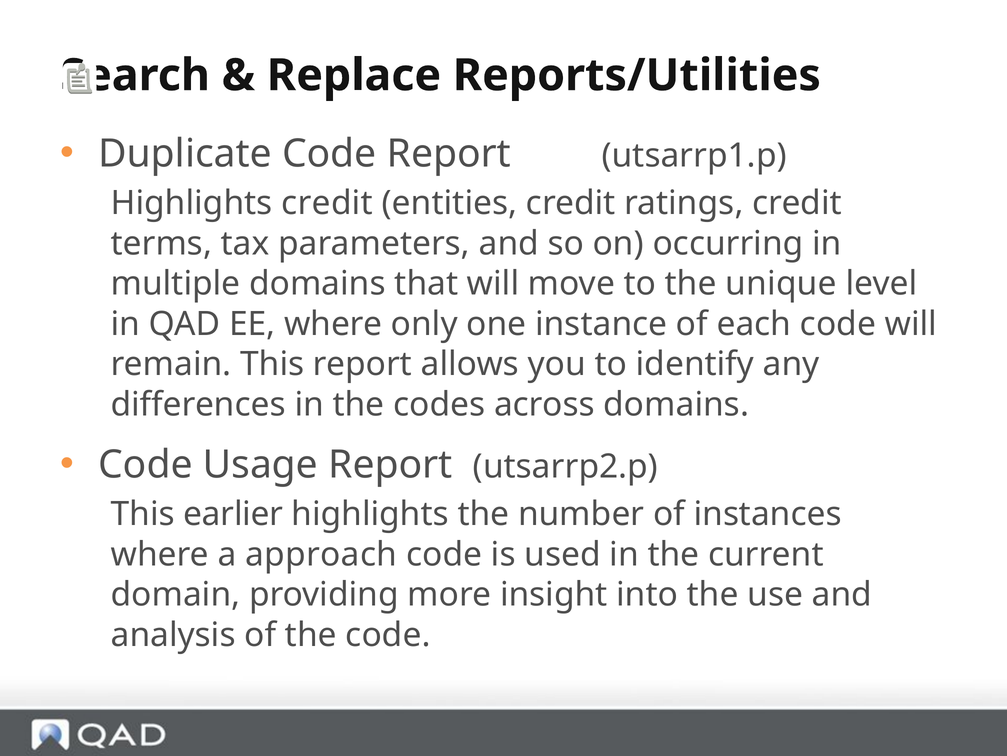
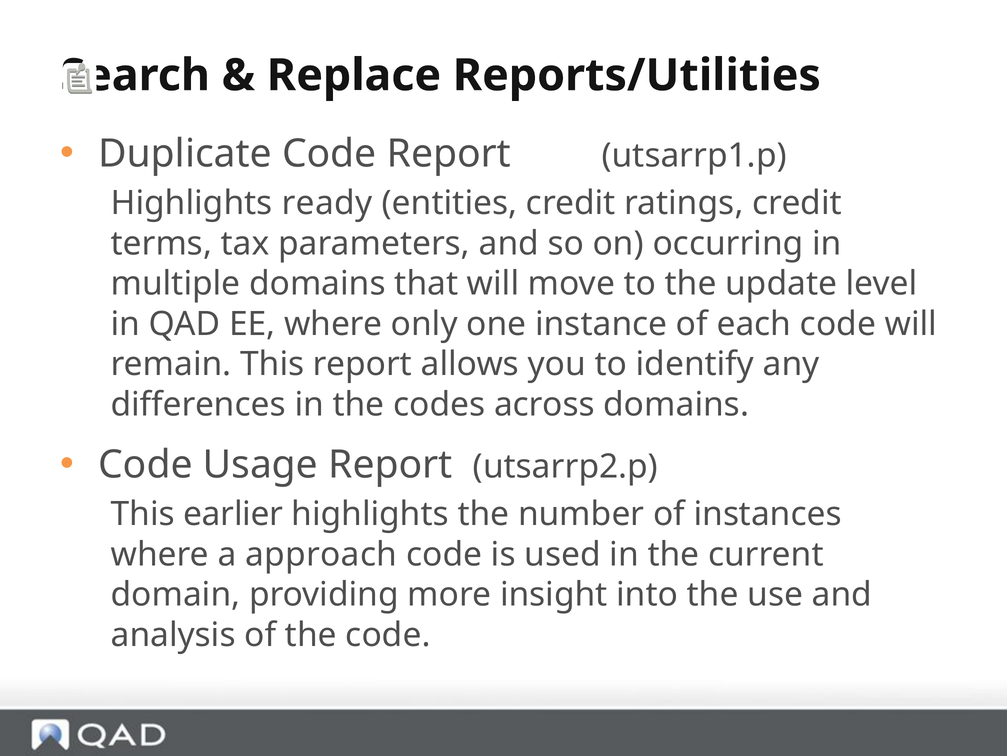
Highlights credit: credit -> ready
unique: unique -> update
